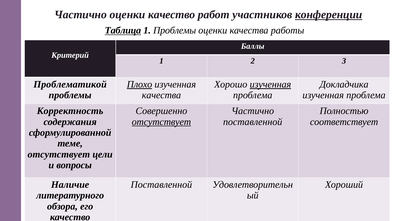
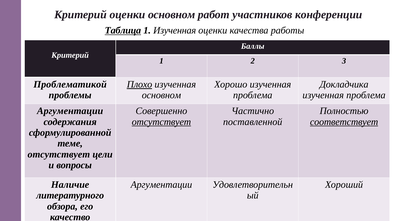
Частично at (81, 15): Частично -> Критерий
оценки качество: качество -> основном
конференции underline: present -> none
1 Проблемы: Проблемы -> Изученная
изученная at (270, 85) underline: present -> none
качества at (161, 95): качества -> основном
Корректность at (70, 111): Корректность -> Аргументации
соответствует underline: none -> present
Поставленной at (161, 185): Поставленной -> Аргументации
